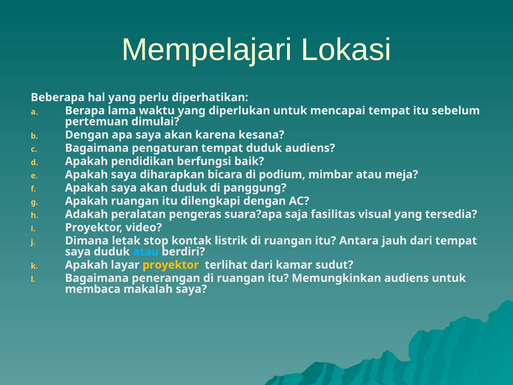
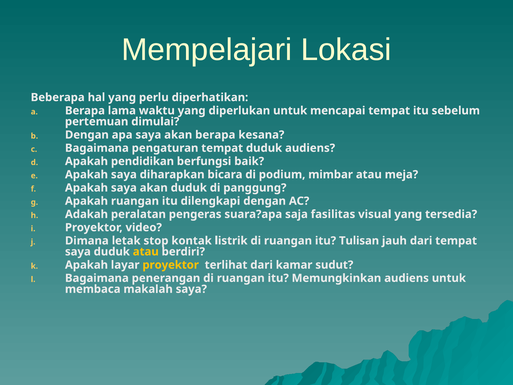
akan karena: karena -> berapa
Antara: Antara -> Tulisan
atau at (146, 252) colour: light blue -> yellow
